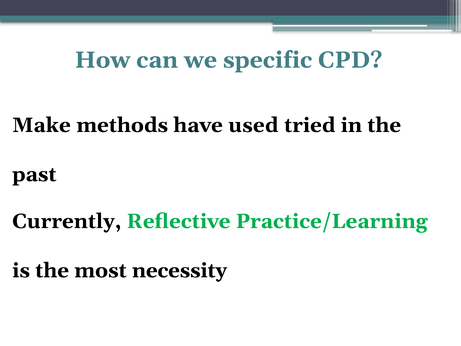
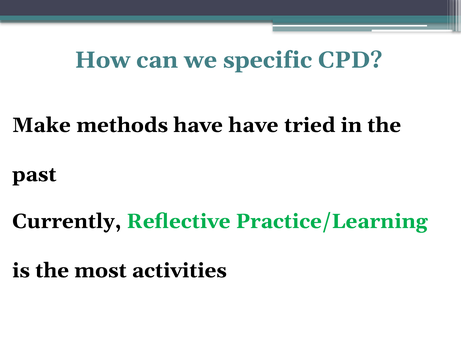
have used: used -> have
necessity: necessity -> activities
